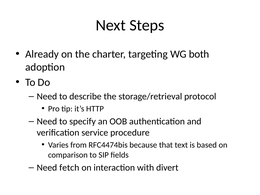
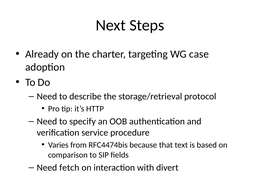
both: both -> case
